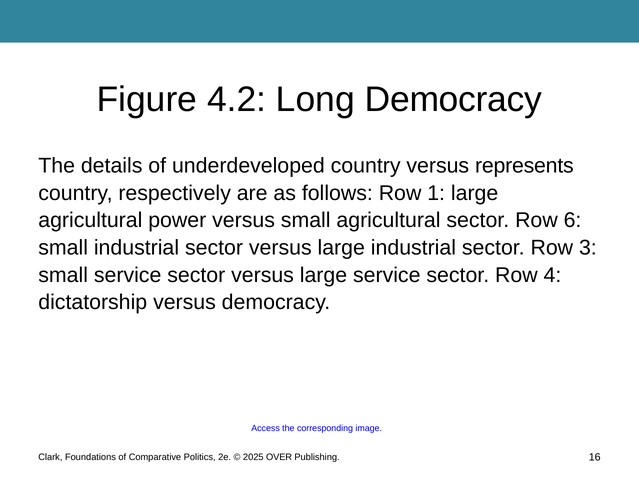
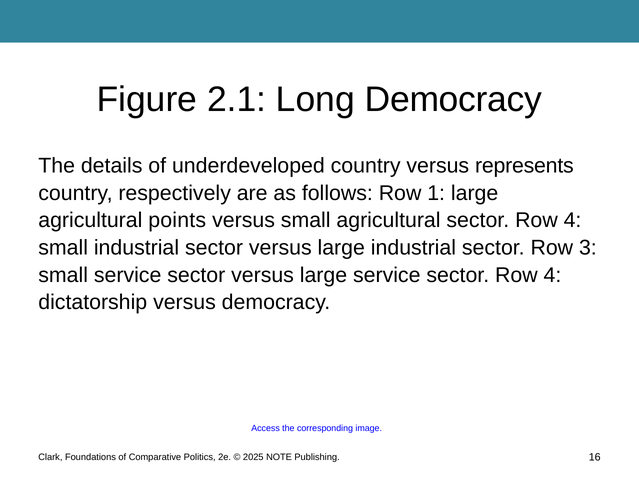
4.2: 4.2 -> 2.1
power: power -> points
agricultural sector Row 6: 6 -> 4
OVER: OVER -> NOTE
